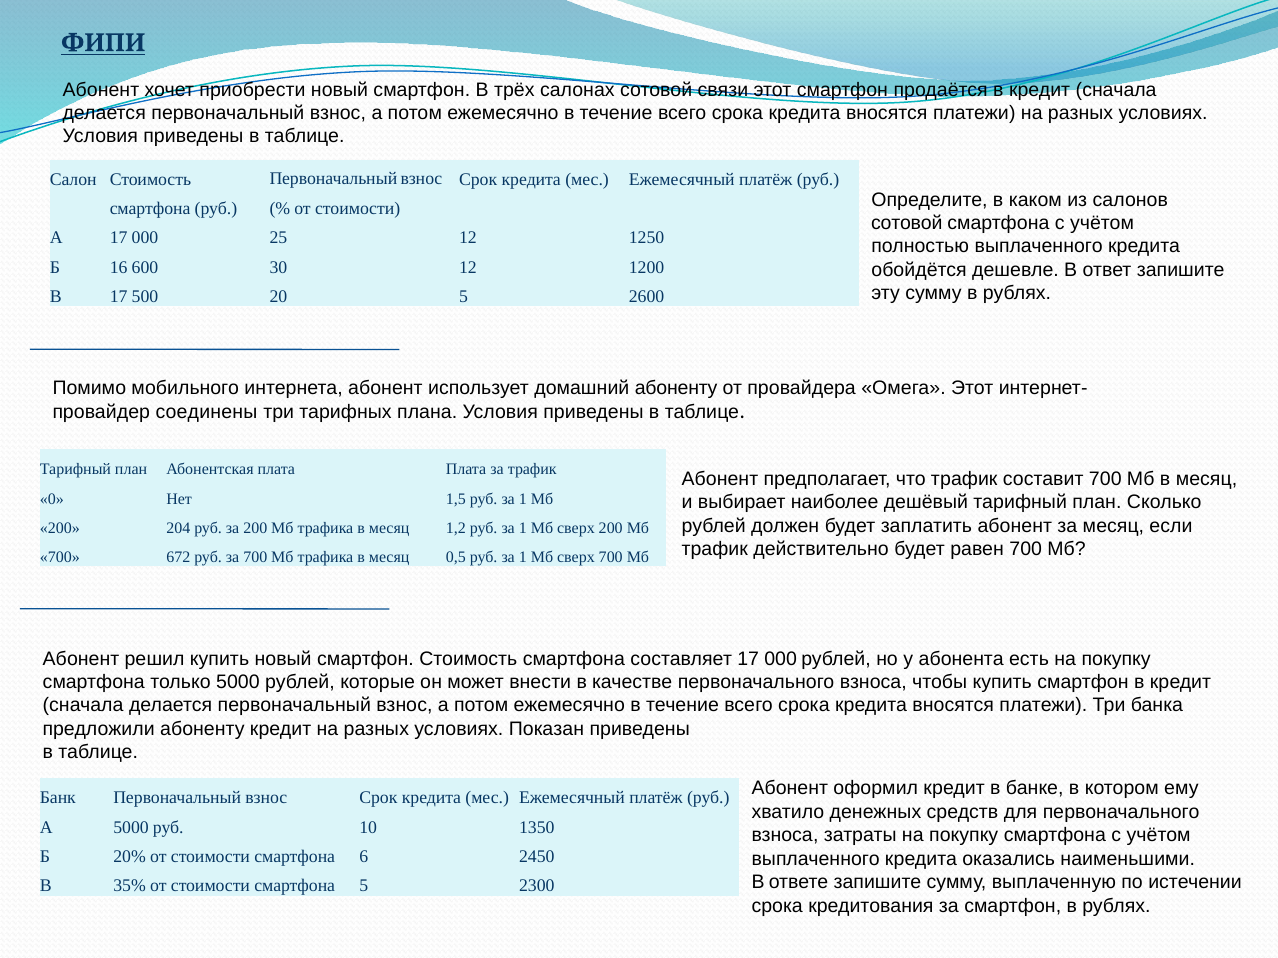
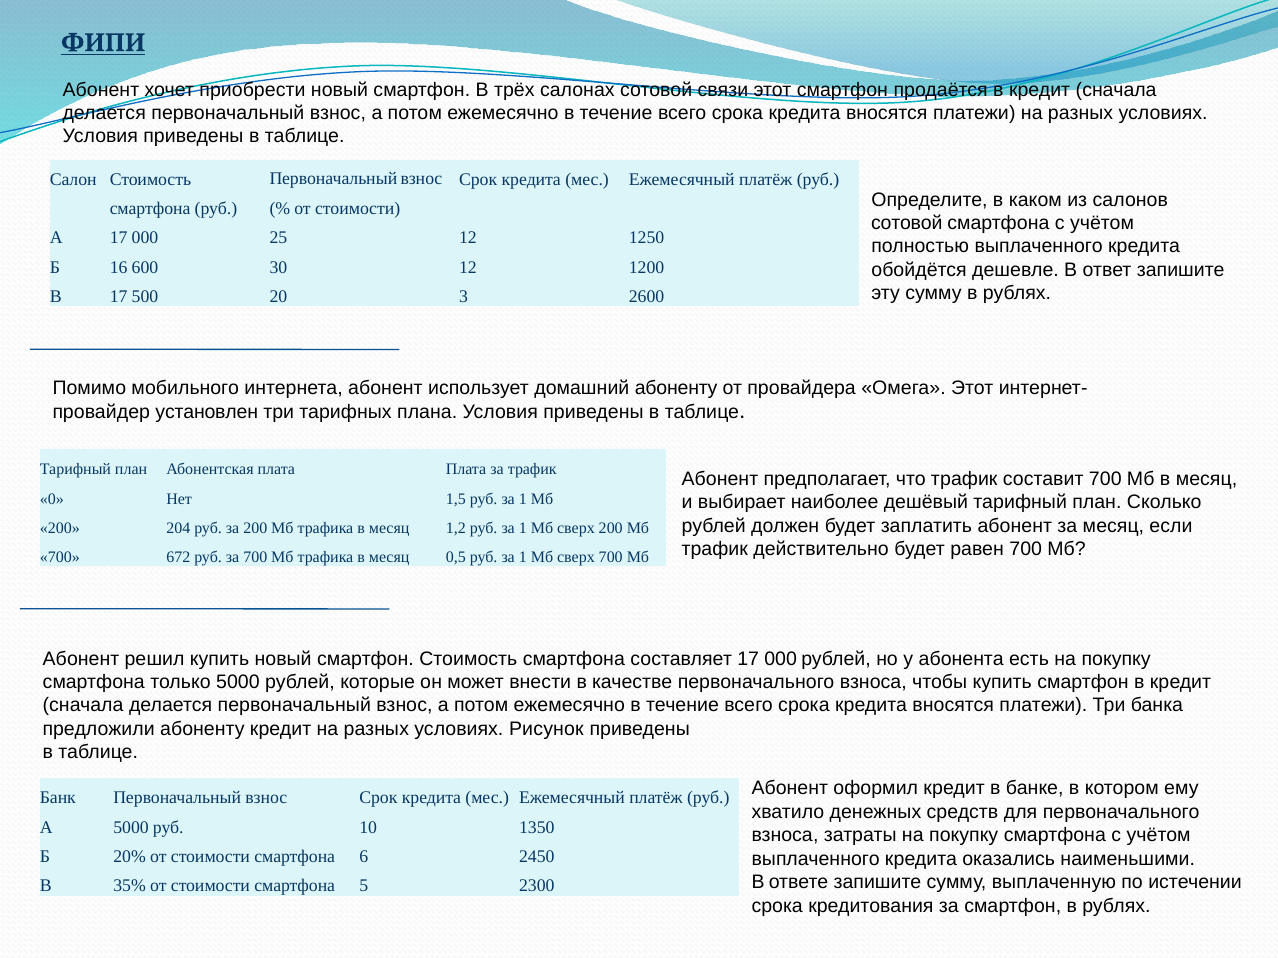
20 5: 5 -> 3
соединены: соединены -> установлен
Показан: Показан -> Рисунок
